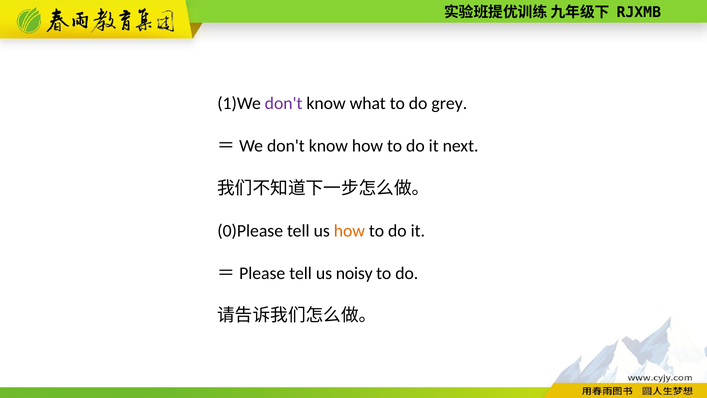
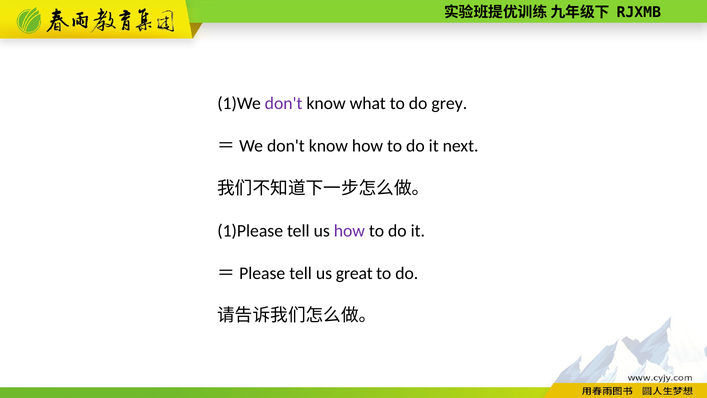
0)Please: 0)Please -> 1)Please
how at (349, 231) colour: orange -> purple
noisy: noisy -> great
